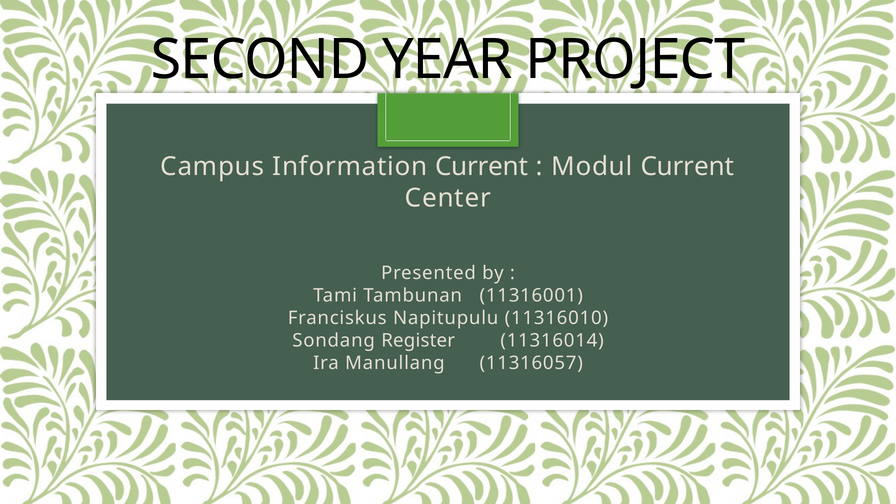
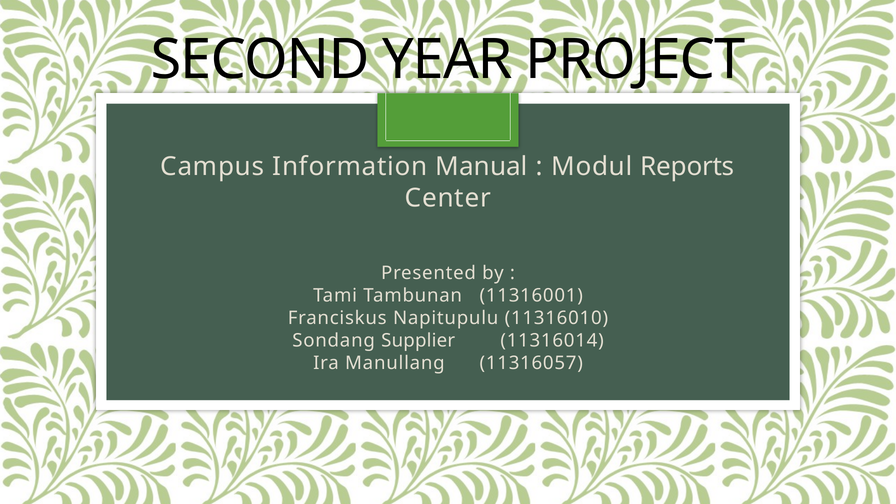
Information Current: Current -> Manual
Modul Current: Current -> Reports
Register: Register -> Supplier
